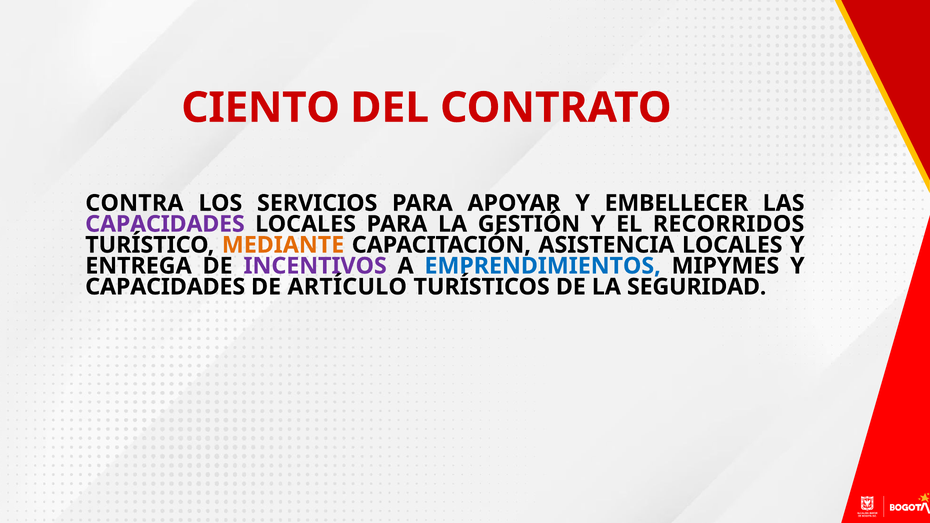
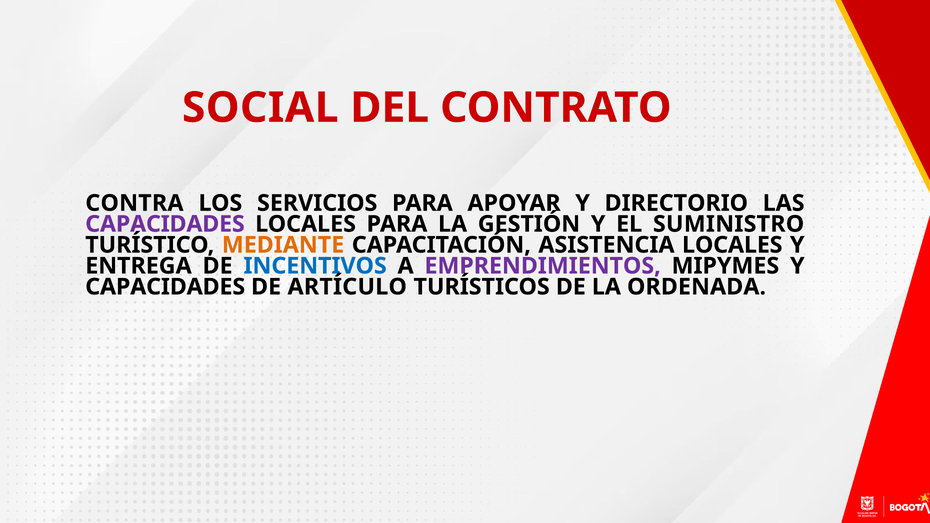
CIENTO: CIENTO -> SOCIAL
EMBELLECER: EMBELLECER -> DIRECTORIO
RECORRIDOS: RECORRIDOS -> SUMINISTRO
INCENTIVOS colour: purple -> blue
EMPRENDIMIENTOS colour: blue -> purple
SEGURIDAD: SEGURIDAD -> ORDENADA
